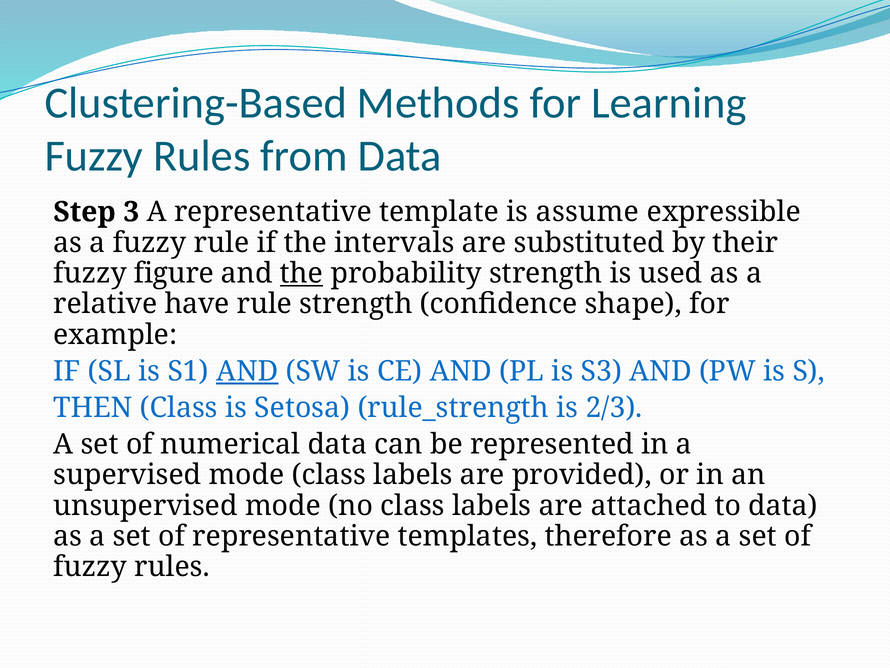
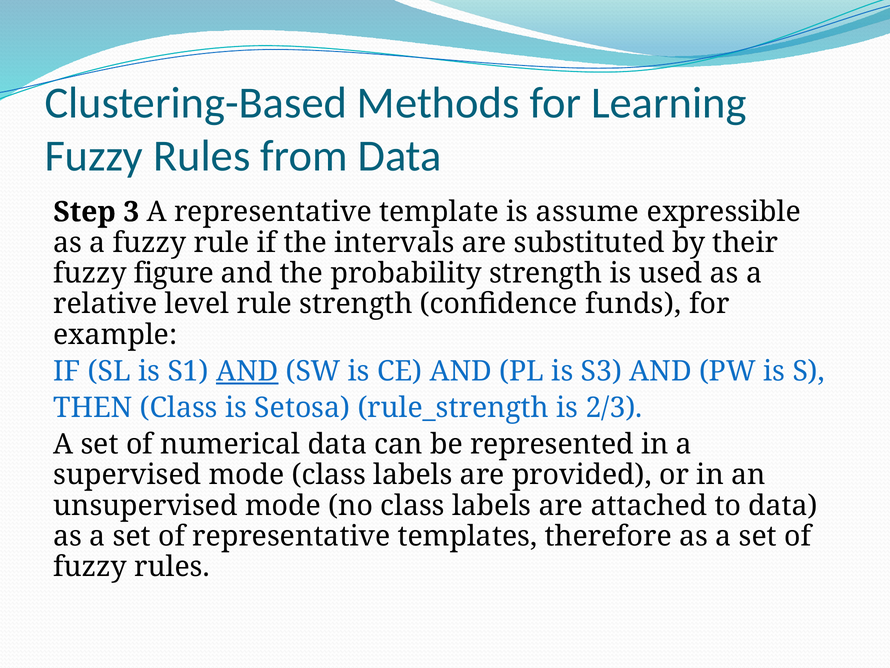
the at (302, 273) underline: present -> none
have: have -> level
shape: shape -> funds
